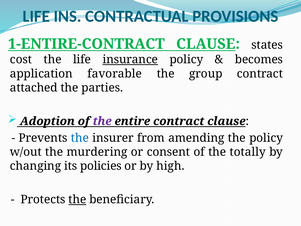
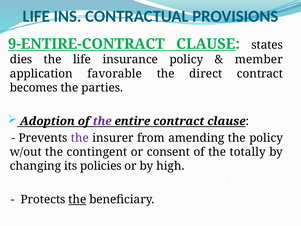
1-ENTIRE-CONTRACT: 1-ENTIRE-CONTRACT -> 9-ENTIRE-CONTRACT
cost: cost -> dies
insurance underline: present -> none
becomes: becomes -> member
group: group -> direct
attached: attached -> becomes
the at (80, 138) colour: blue -> purple
murdering: murdering -> contingent
